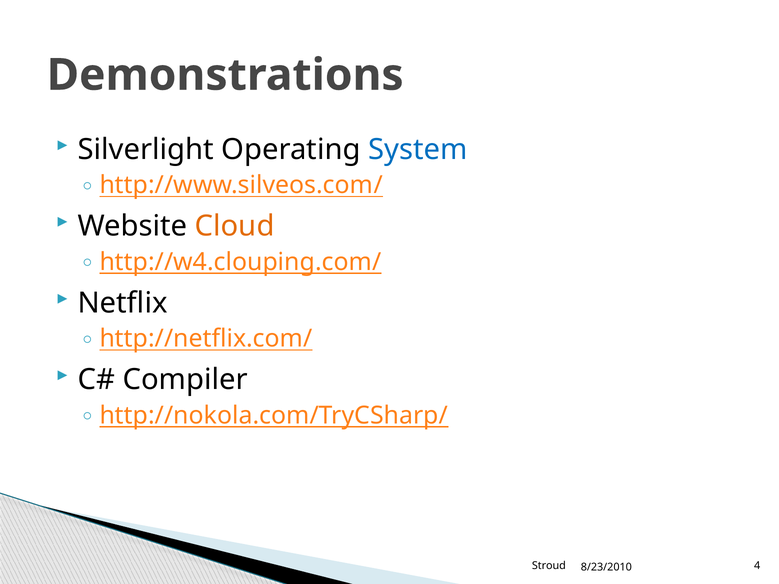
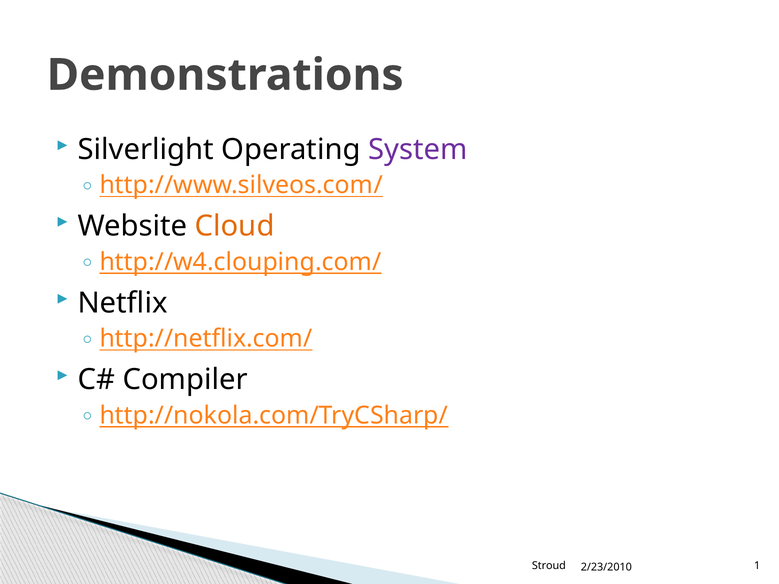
System colour: blue -> purple
4: 4 -> 1
8/23/2010: 8/23/2010 -> 2/23/2010
